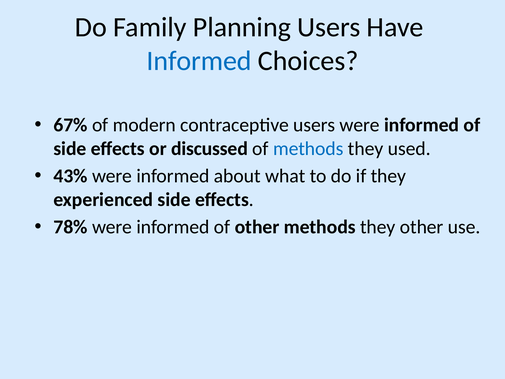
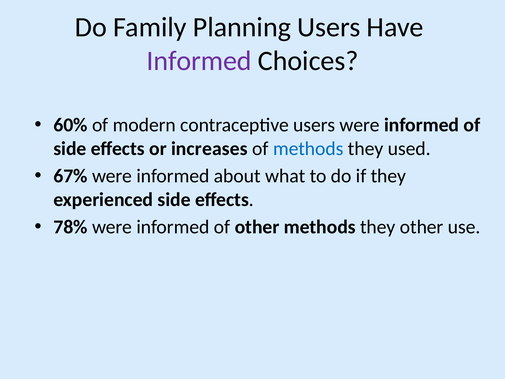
Informed at (199, 61) colour: blue -> purple
67%: 67% -> 60%
discussed: discussed -> increases
43%: 43% -> 67%
